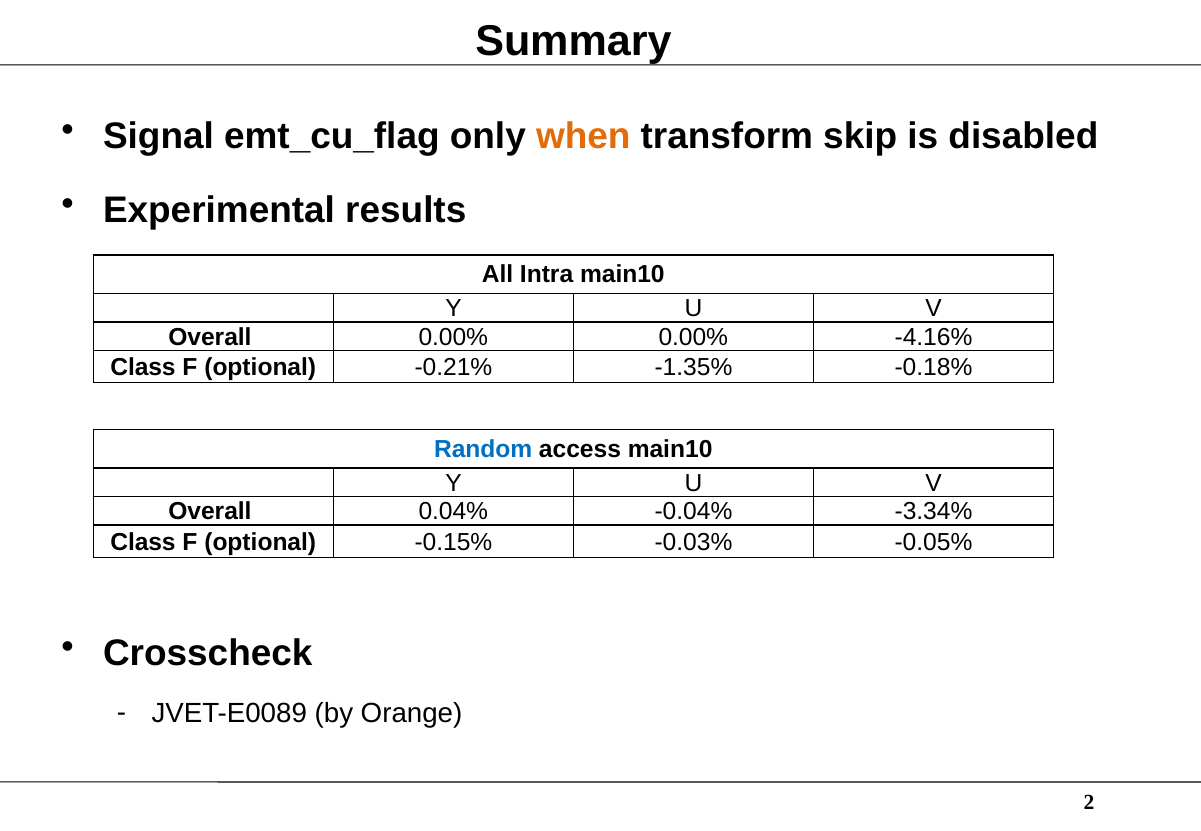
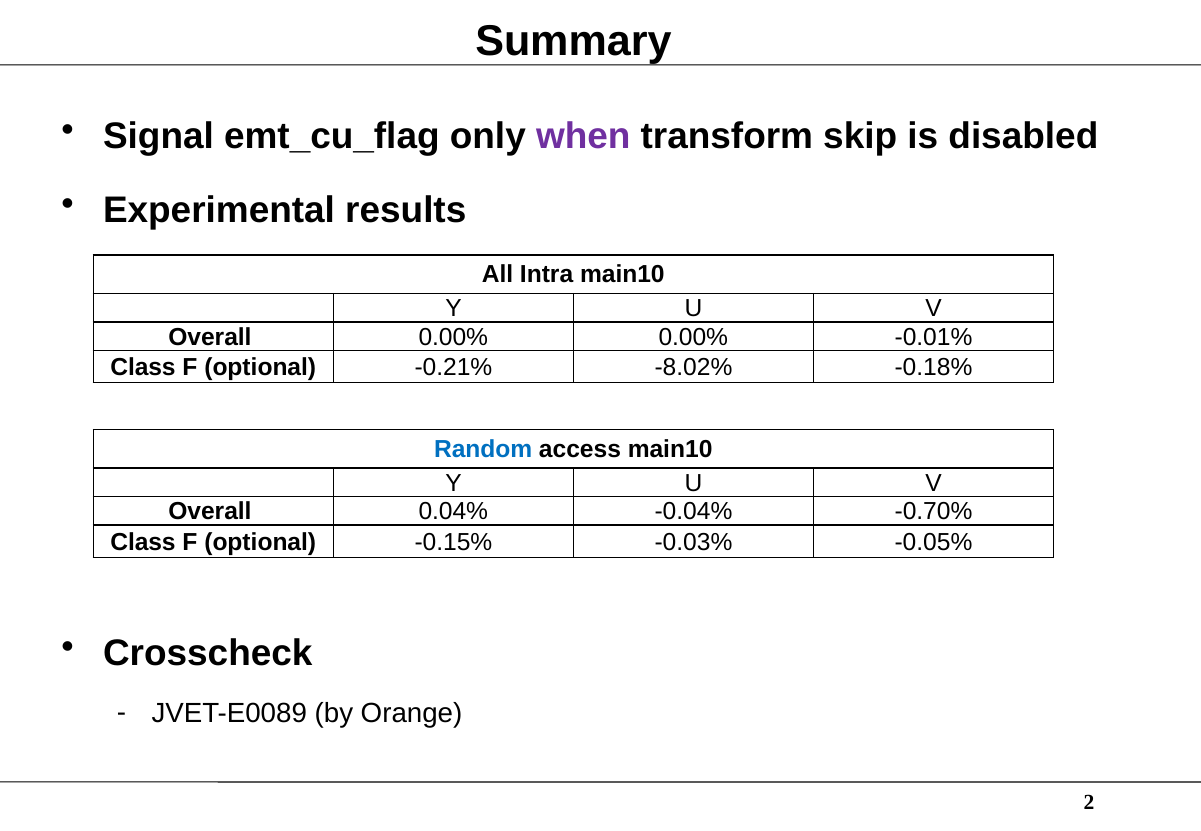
when colour: orange -> purple
-4.16%: -4.16% -> -0.01%
-1.35%: -1.35% -> -8.02%
-3.34%: -3.34% -> -0.70%
